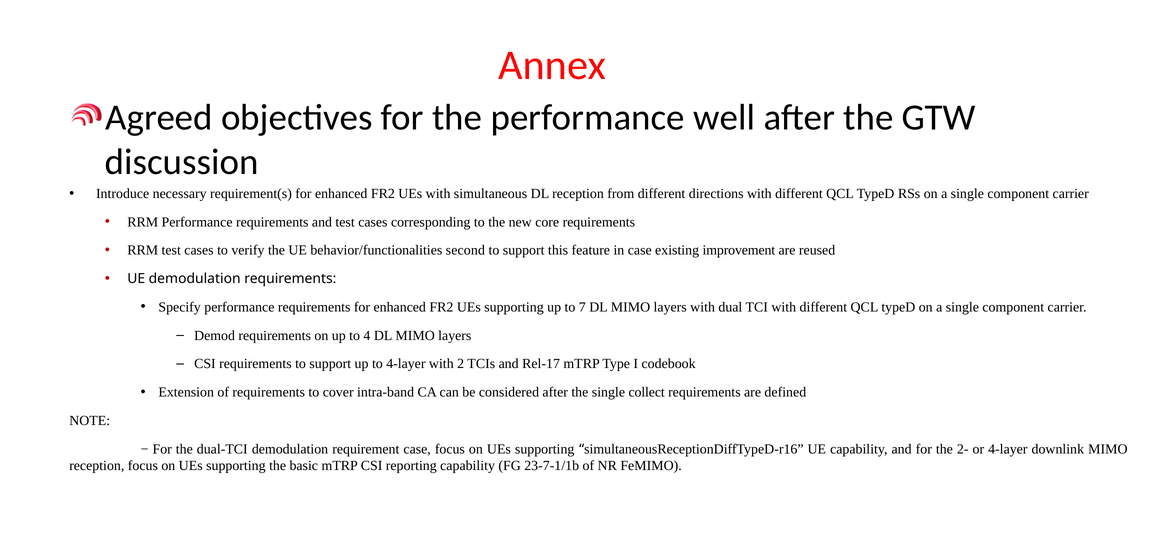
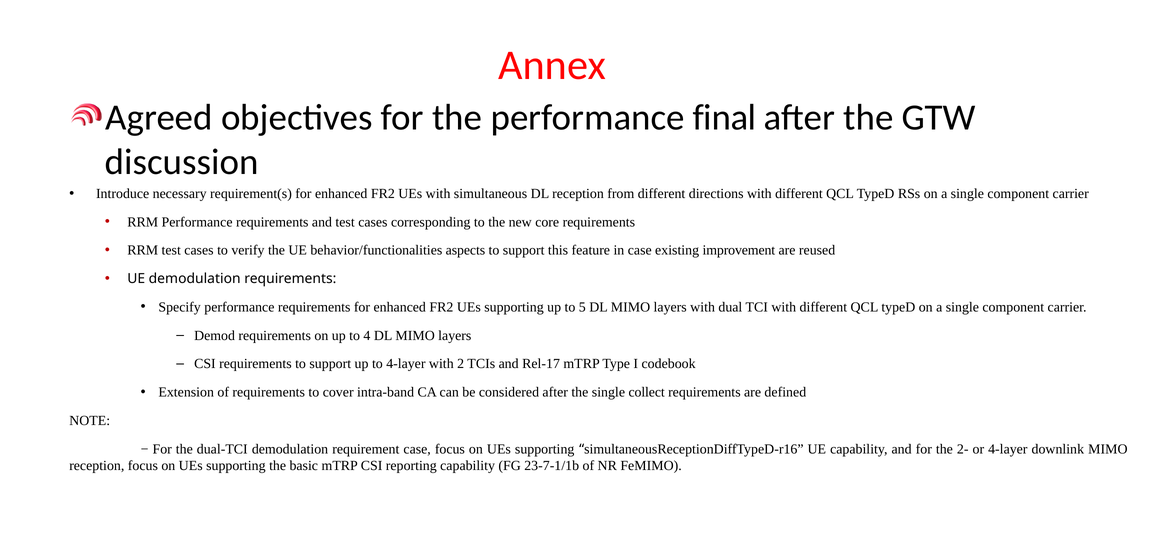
well: well -> final
second: second -> aspects
7: 7 -> 5
